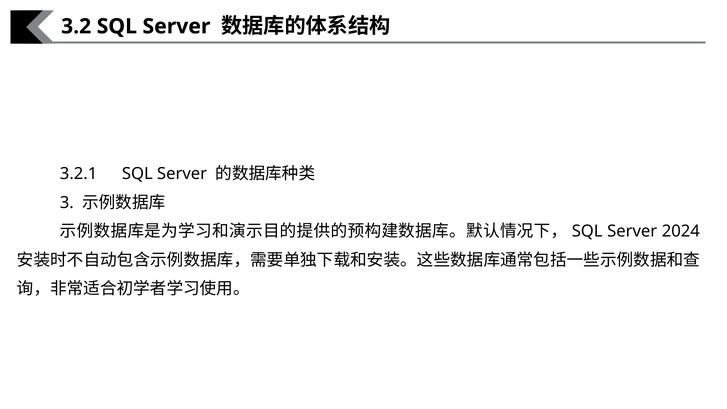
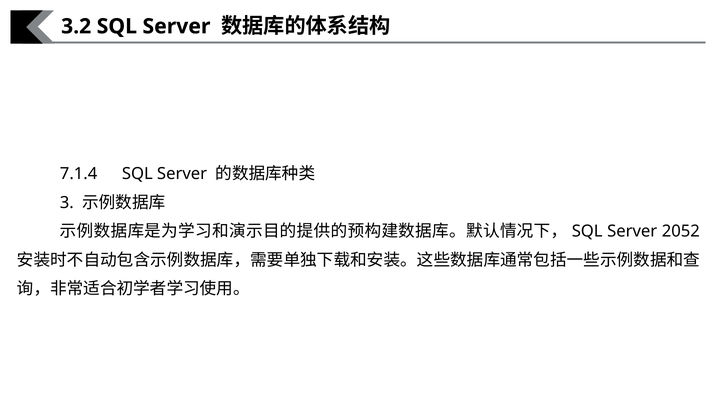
3.2.1: 3.2.1 -> 7.1.4
2024: 2024 -> 2052
